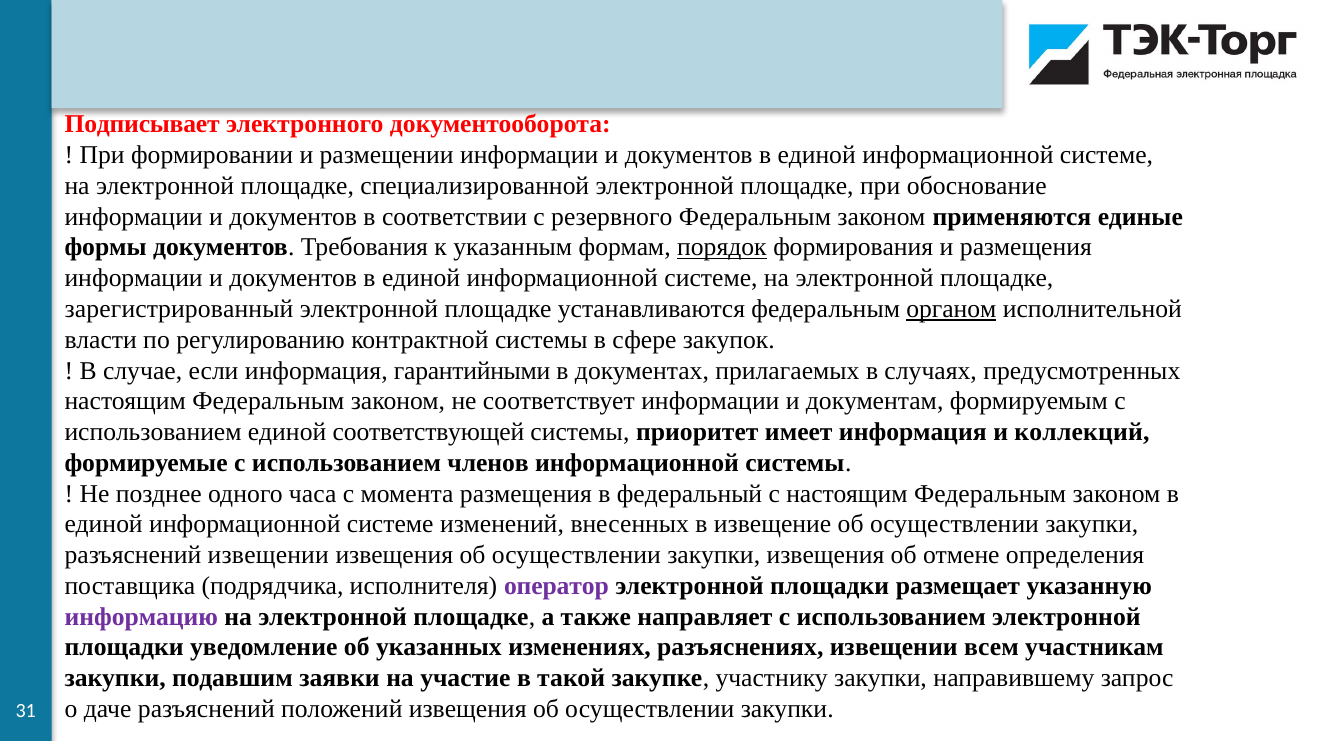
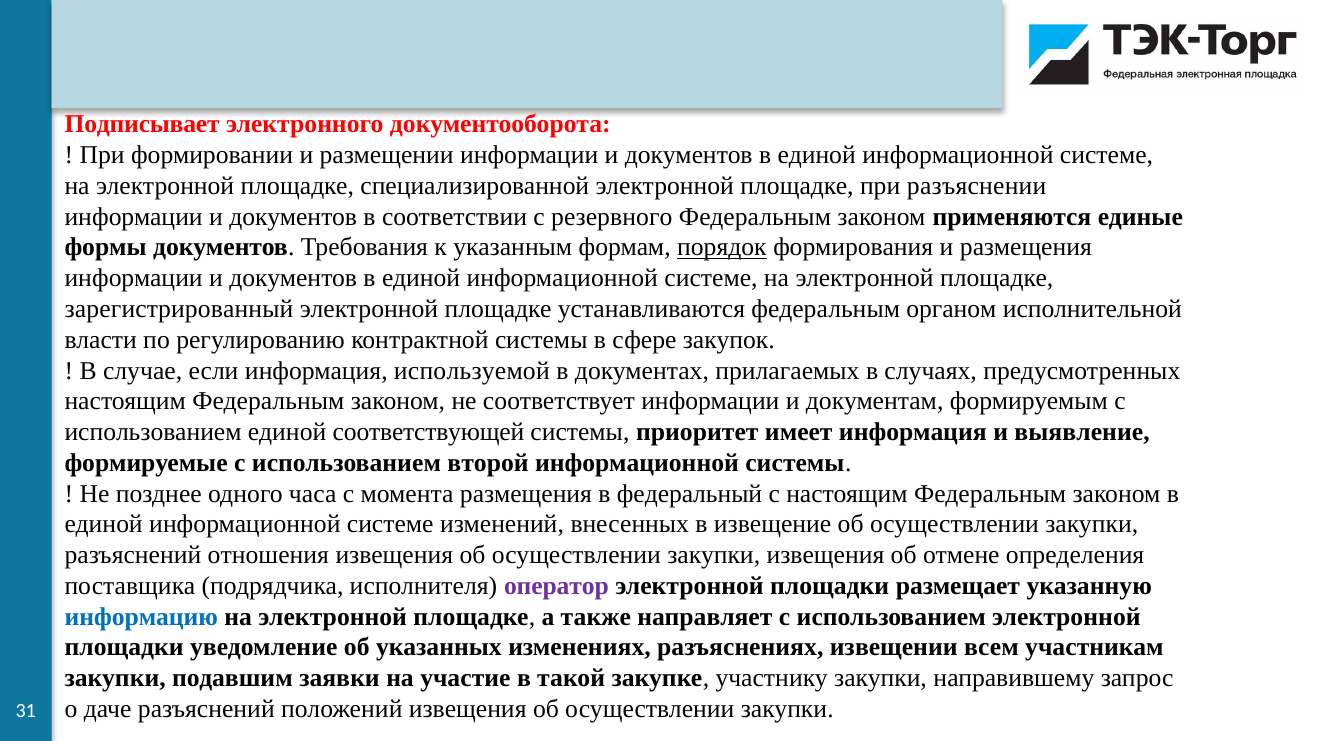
обоснование: обоснование -> разъяснении
органом underline: present -> none
гарантийными: гарантийными -> используемой
коллекций: коллекций -> выявление
членов: членов -> второй
разъяснений извещении: извещении -> отношения
информацию colour: purple -> blue
